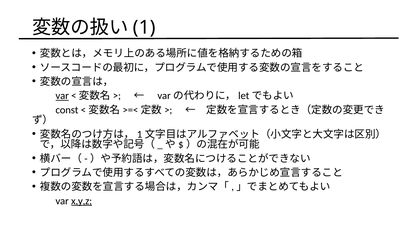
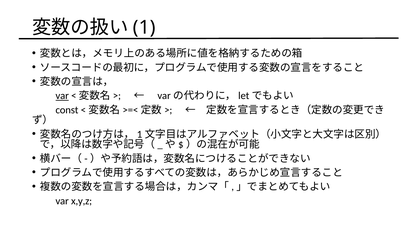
x,y,z underline: present -> none
